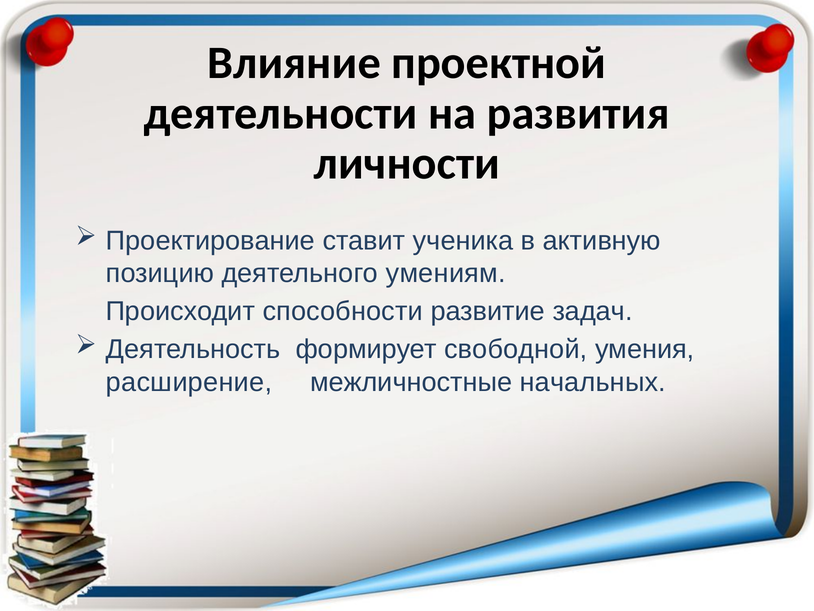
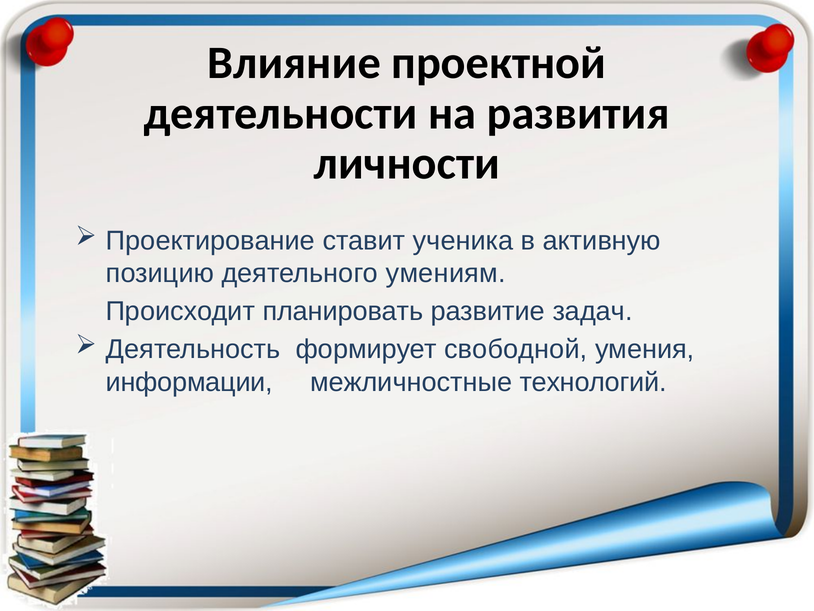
способности: способности -> планировать
расширение: расширение -> информации
начальных: начальных -> технологий
